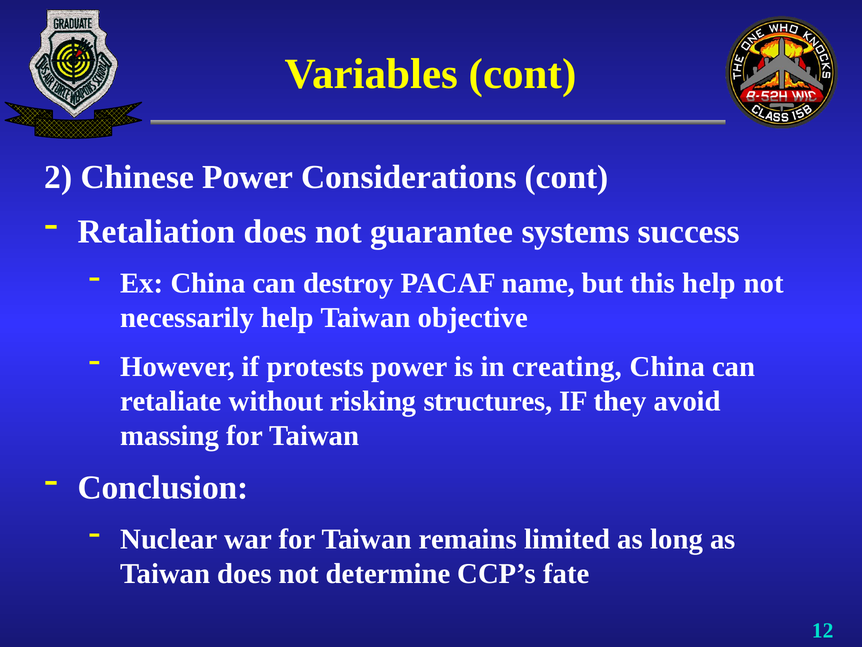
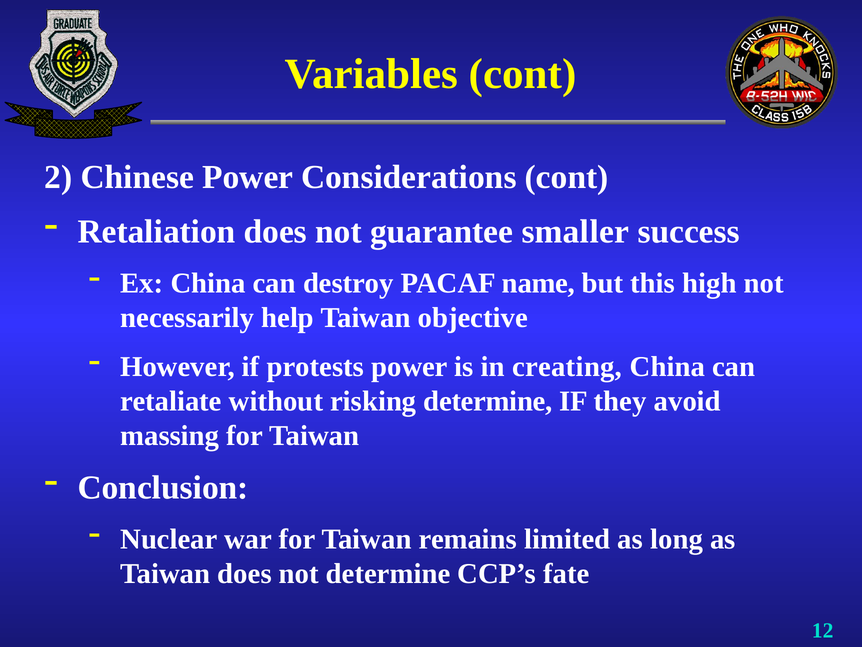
systems: systems -> smaller
this help: help -> high
risking structures: structures -> determine
